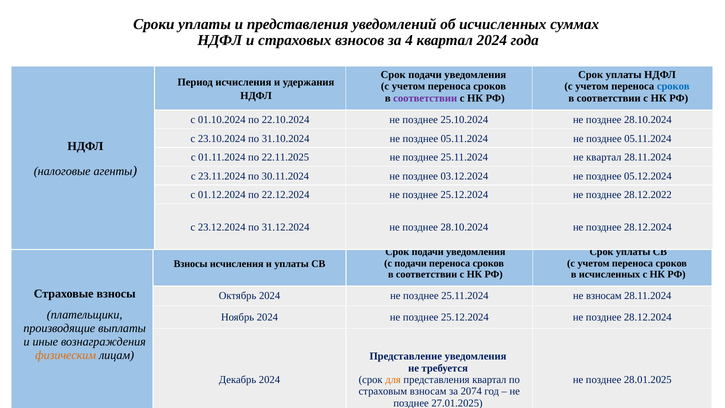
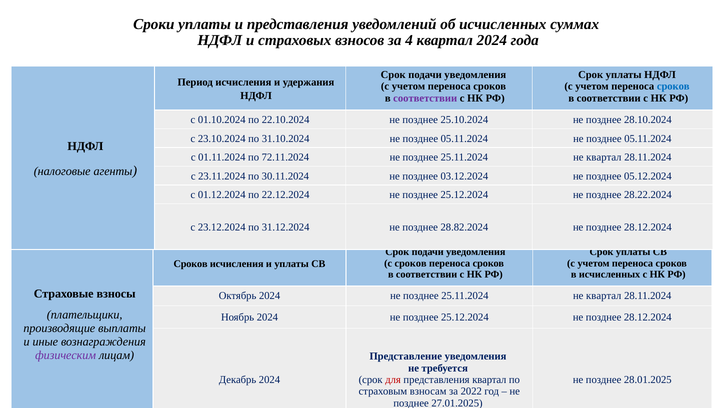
22.11.2025: 22.11.2025 -> 72.11.2024
28.12.2022: 28.12.2022 -> 28.22.2024
31.12.2024 не позднее 28.10.2024: 28.10.2024 -> 28.82.2024
с подачи: подачи -> сроков
Взносы at (191, 264): Взносы -> Сроков
взносам at (604, 296): взносам -> квартал
физическим colour: orange -> purple
для colour: orange -> red
2074: 2074 -> 2022
